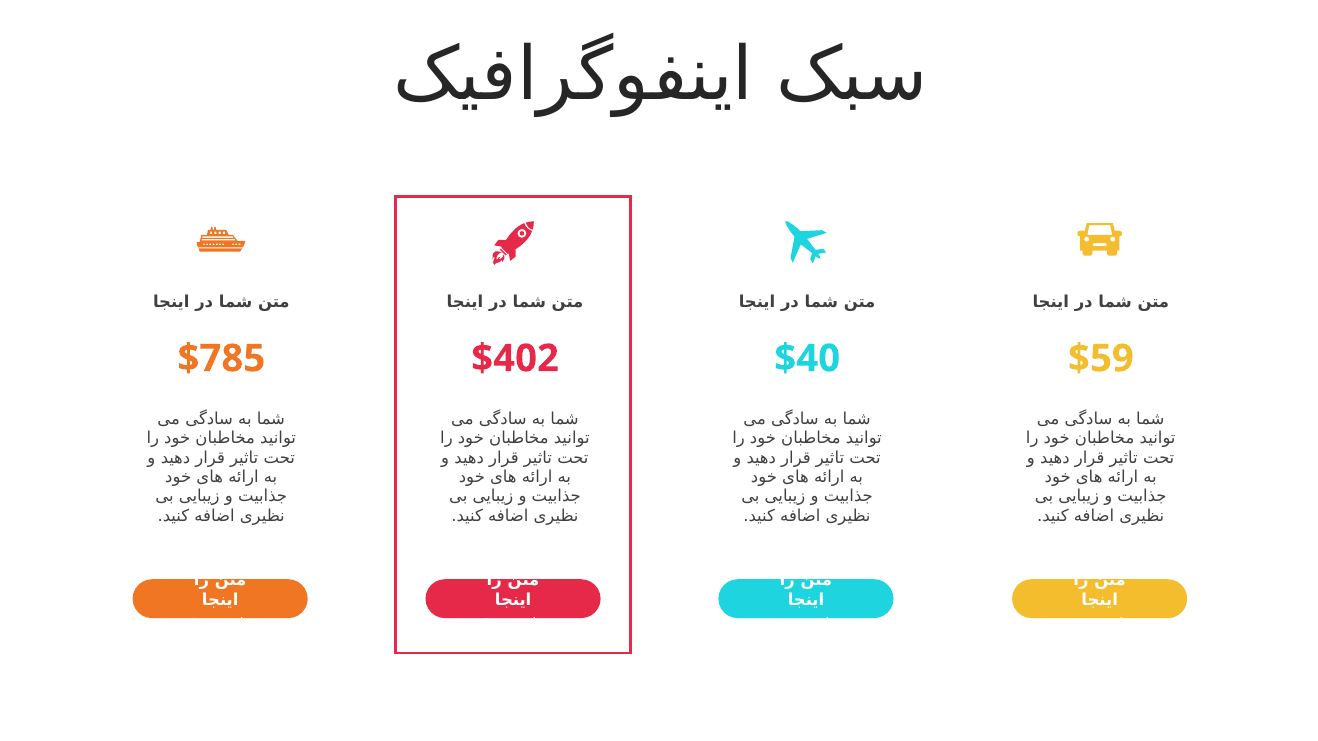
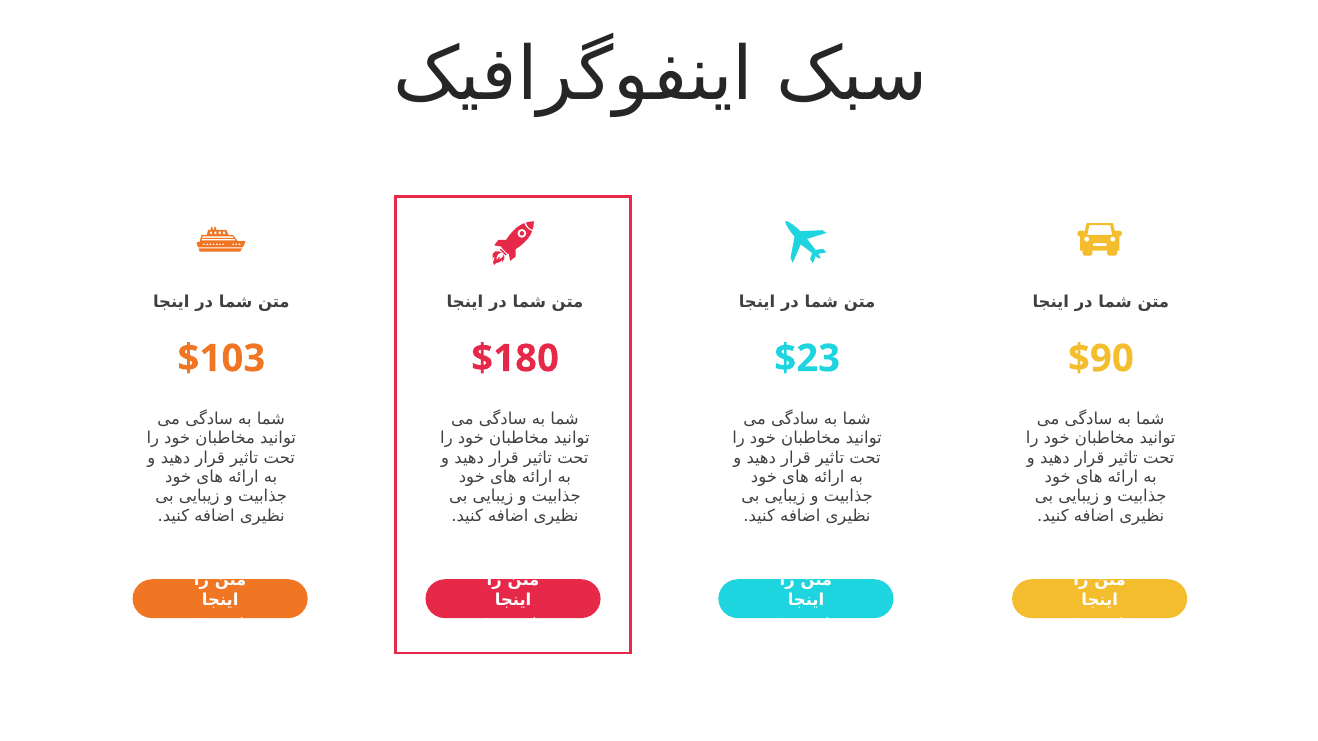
$785: $785 -> $103
$402: $402 -> $180
$40: $40 -> $23
$59: $59 -> $90
